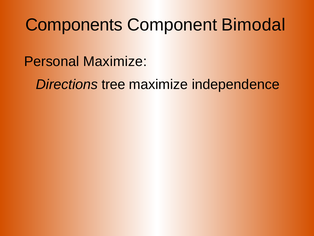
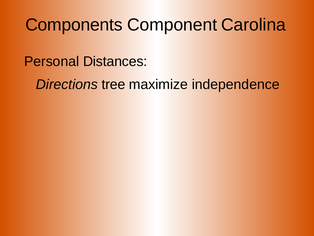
Bimodal: Bimodal -> Carolina
Personal Maximize: Maximize -> Distances
